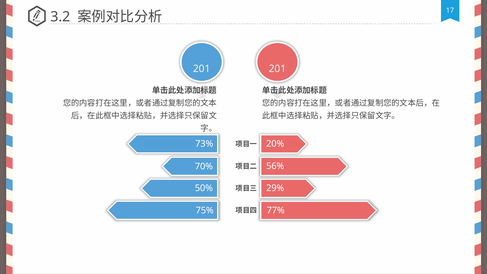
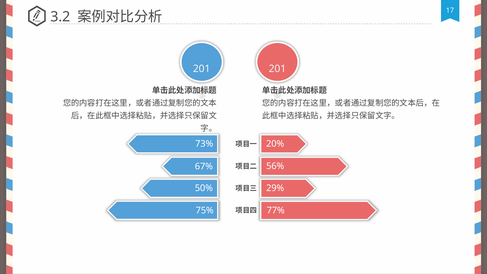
70%: 70% -> 67%
